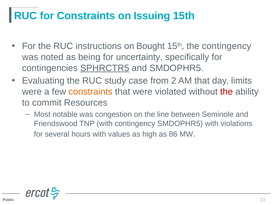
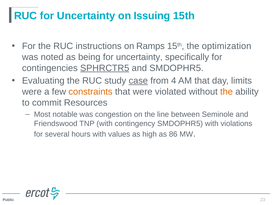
RUC for Constraints: Constraints -> Uncertainty
Bought: Bought -> Ramps
the contingency: contingency -> optimization
case underline: none -> present
2: 2 -> 4
the at (227, 92) colour: red -> orange
